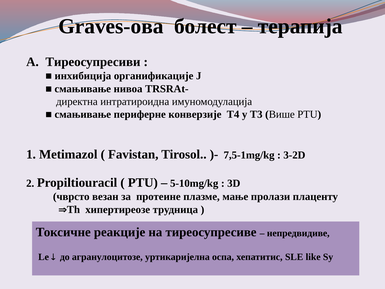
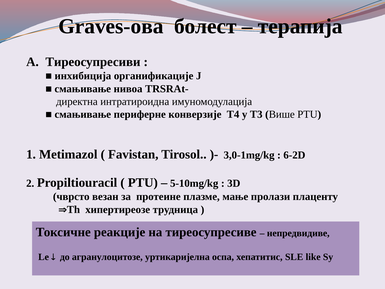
7,5-1mg/kg: 7,5-1mg/kg -> 3,0-1mg/kg
3-2D: 3-2D -> 6-2D
